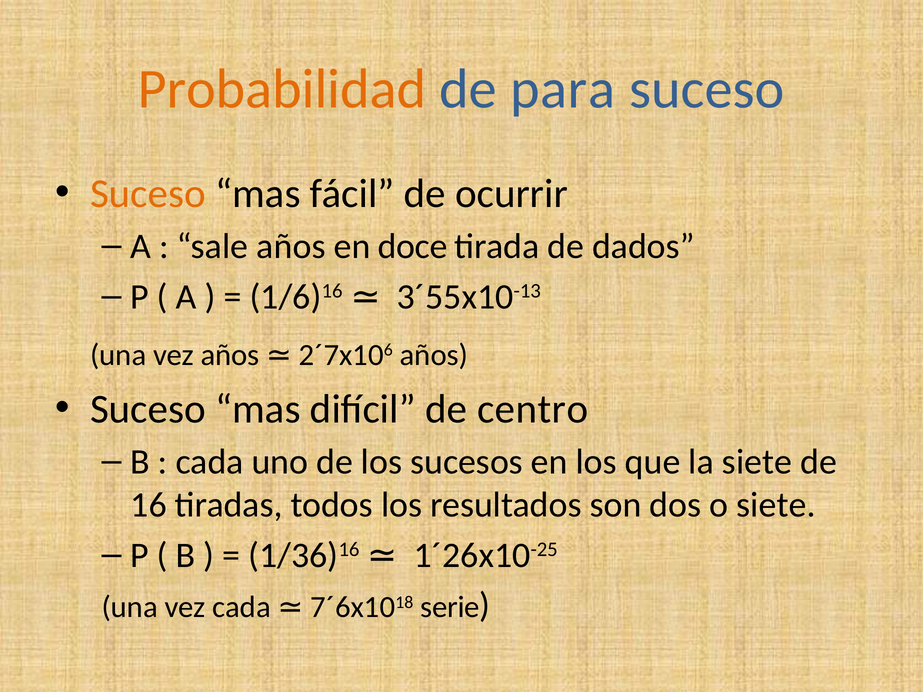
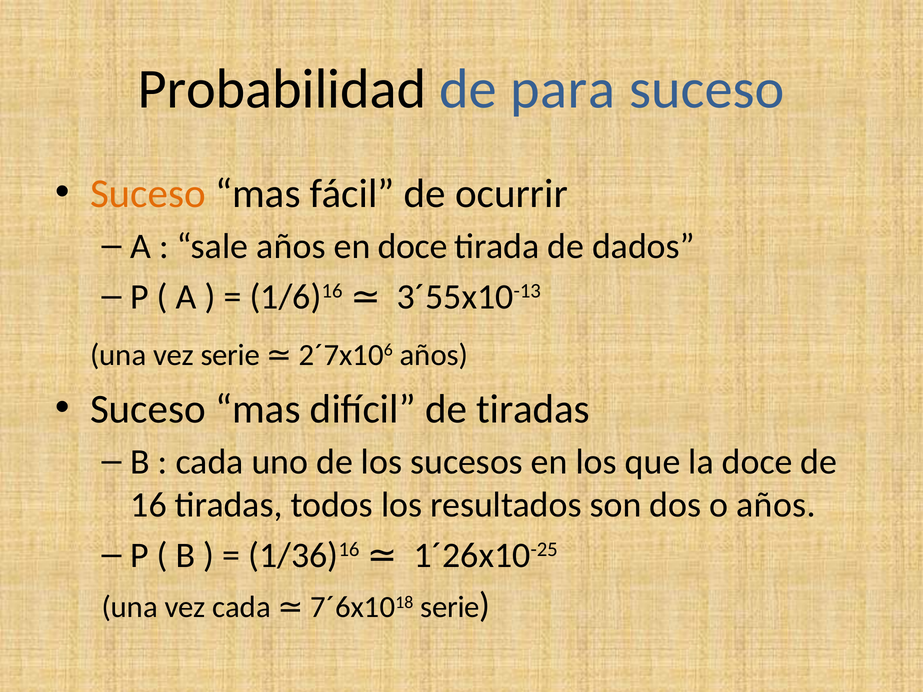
Probabilidad colour: orange -> black
vez años: años -> serie
de centro: centro -> tiradas
la siete: siete -> doce
o siete: siete -> años
